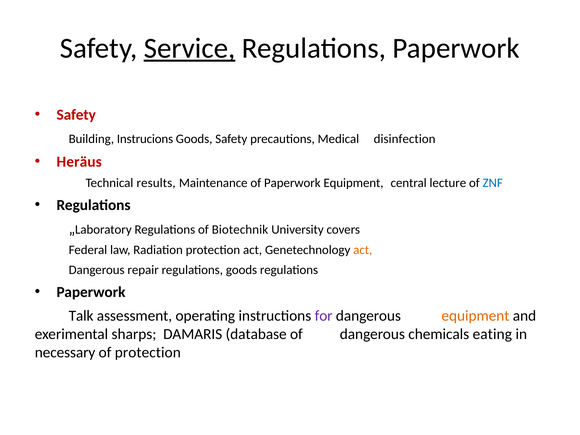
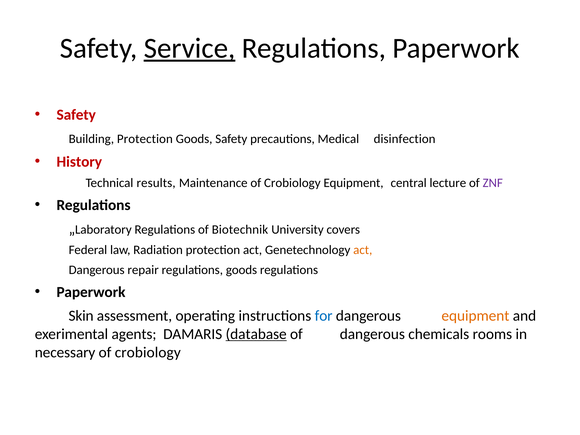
Building Instrucions: Instrucions -> Protection
Heräus: Heräus -> History
Maintenance of Paperwork: Paperwork -> Crobiology
ZNF colour: blue -> purple
Talk: Talk -> Skin
for colour: purple -> blue
sharps: sharps -> agents
database underline: none -> present
eating: eating -> rooms
protection at (148, 352): protection -> crobiology
